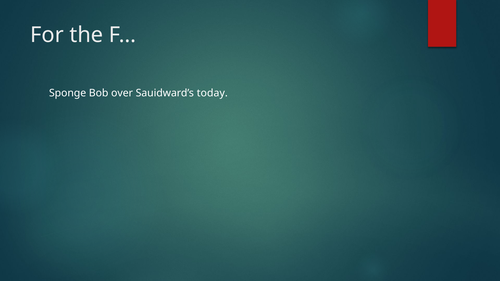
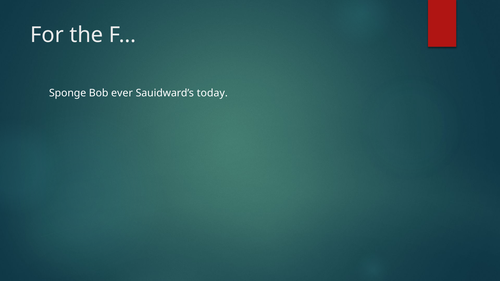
over: over -> ever
